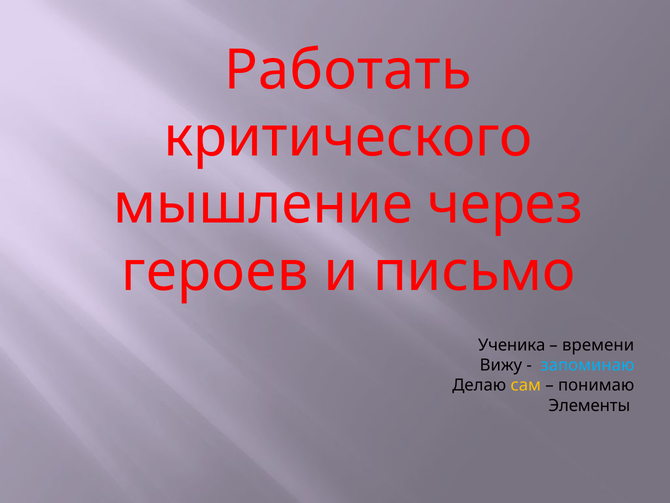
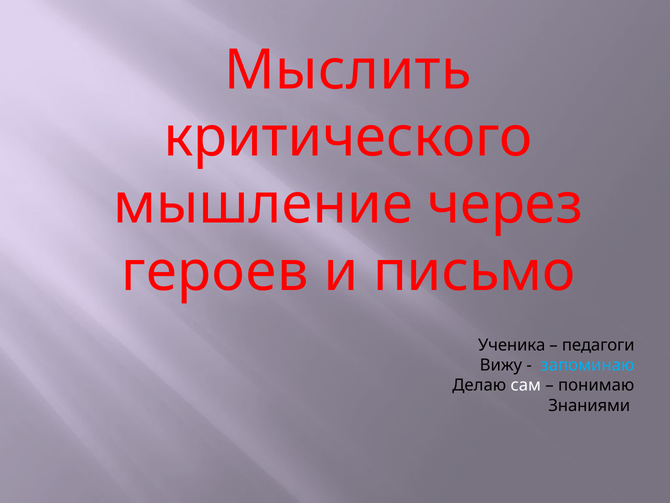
Работать: Работать -> Мыслить
времени: времени -> педагоги
сам colour: yellow -> white
Элементы: Элементы -> Знаниями
